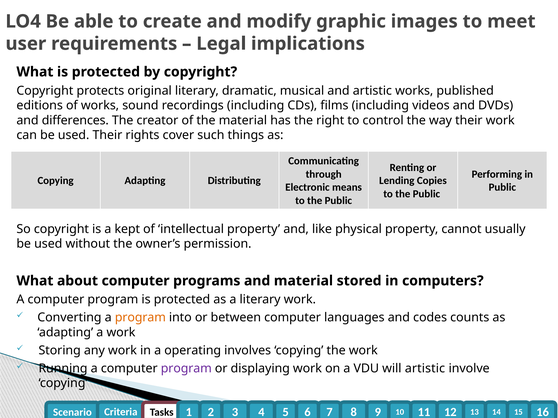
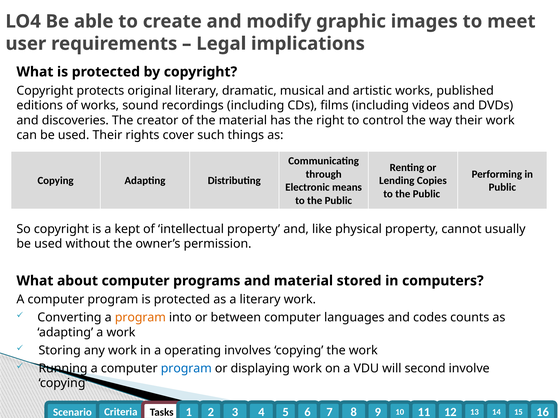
differences: differences -> discoveries
program at (186, 369) colour: purple -> blue
will artistic: artistic -> second
